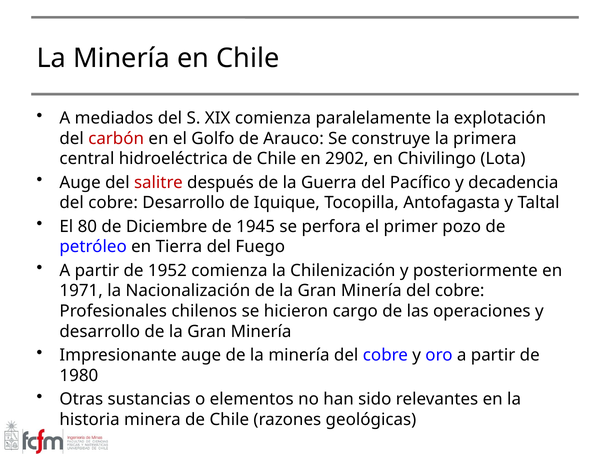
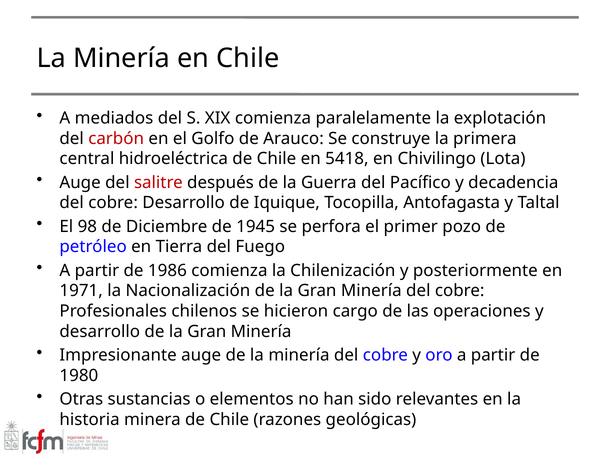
2902: 2902 -> 5418
80: 80 -> 98
1952: 1952 -> 1986
